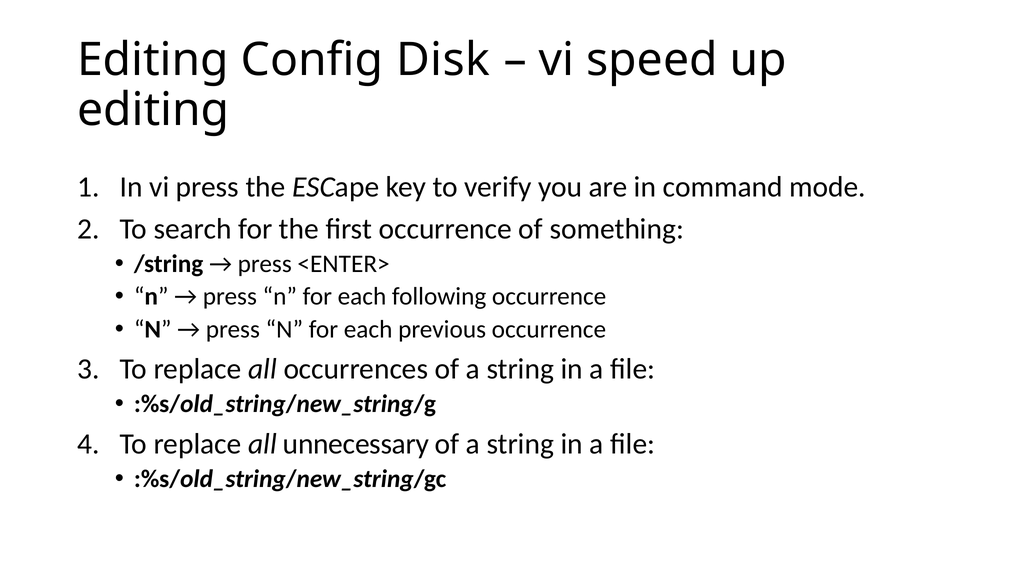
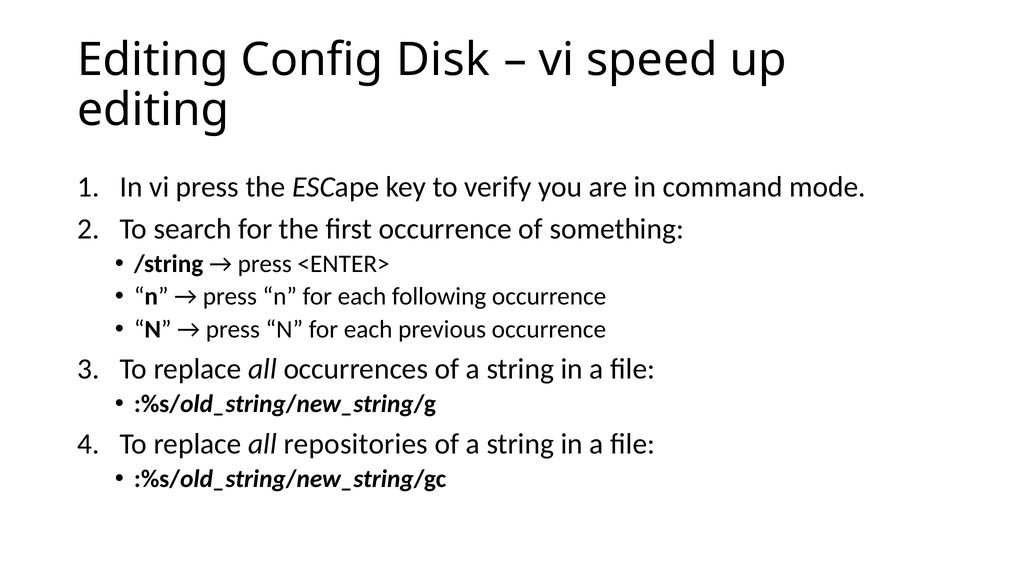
unnecessary: unnecessary -> repositories
